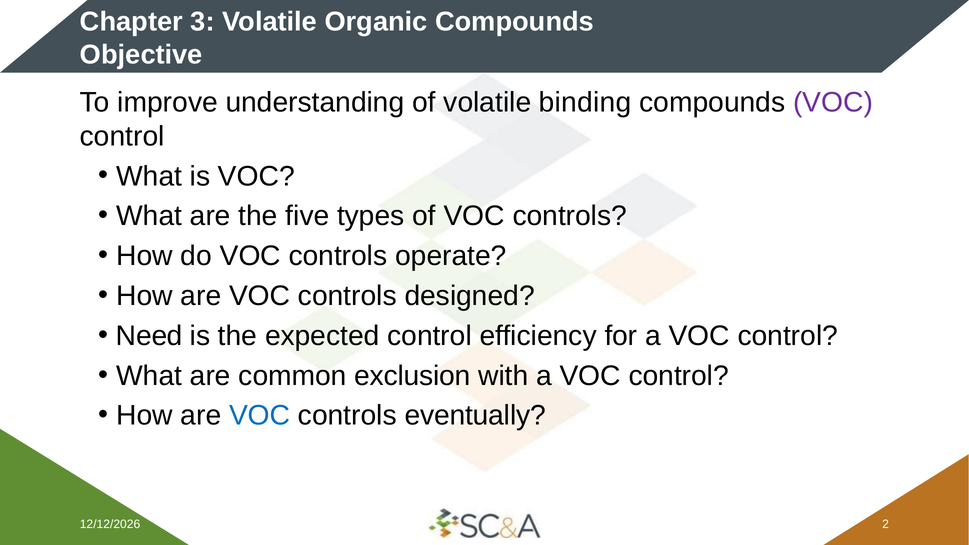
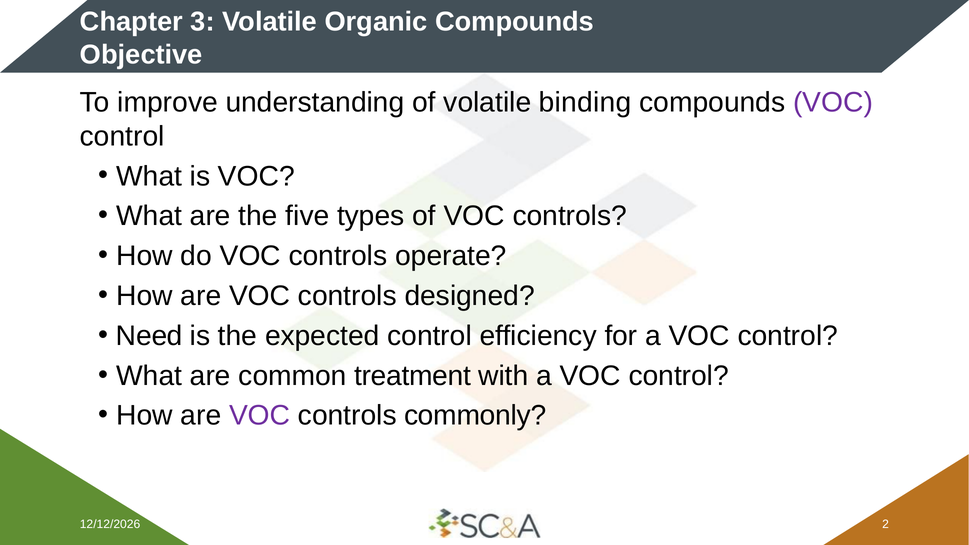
exclusion: exclusion -> treatment
VOC at (260, 416) colour: blue -> purple
eventually: eventually -> commonly
